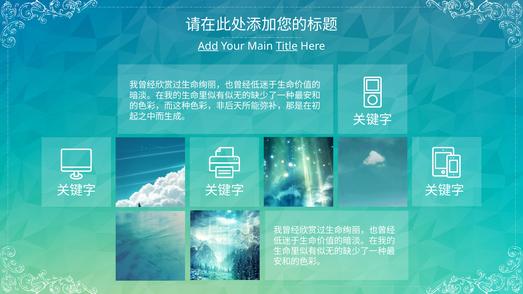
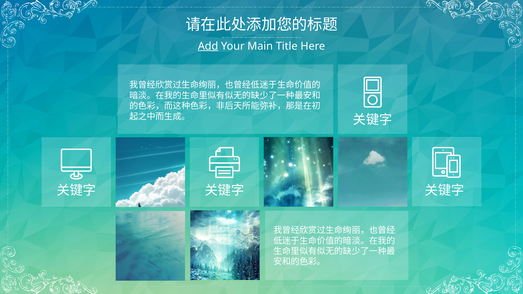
Title underline: present -> none
